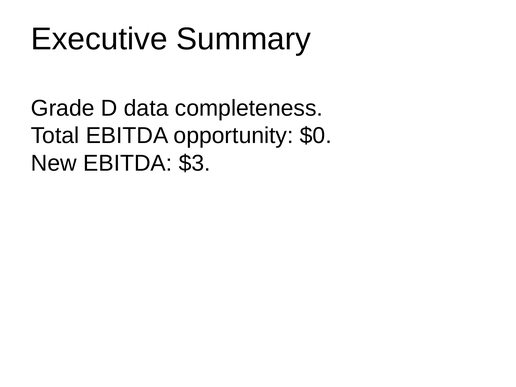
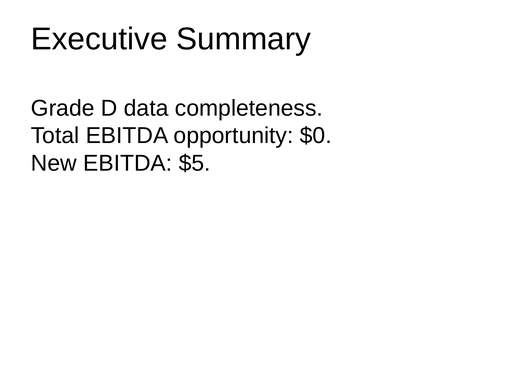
$3: $3 -> $5
